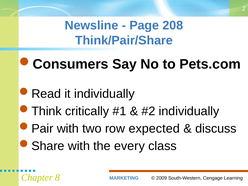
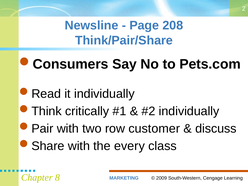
expected: expected -> customer
